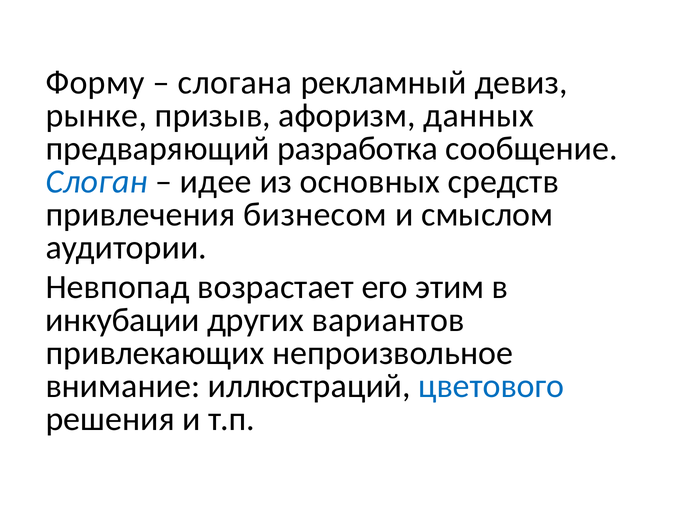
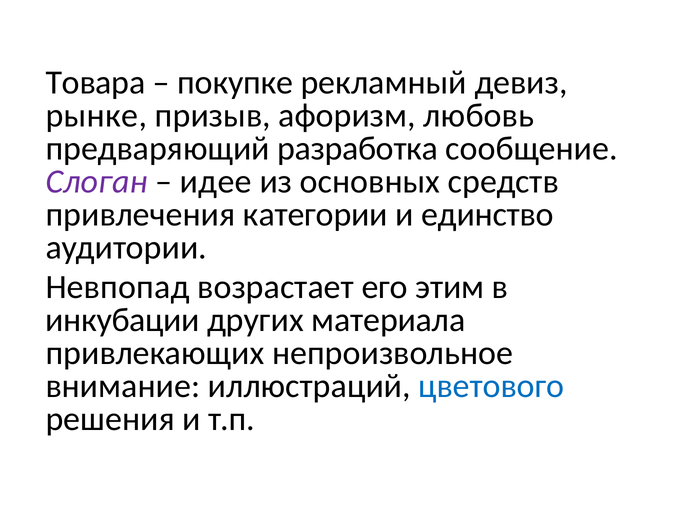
Форму: Форму -> Товара
слогана: слогана -> покупке
данных: данных -> любовь
Слоган colour: blue -> purple
бизнесом: бизнесом -> категории
смыслом: смыслом -> единство
вариантов: вариантов -> материала
